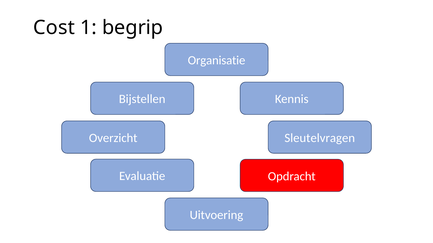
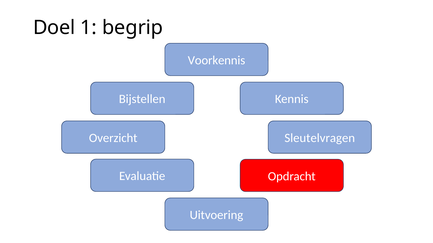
Cost: Cost -> Doel
Organisatie: Organisatie -> Voorkennis
